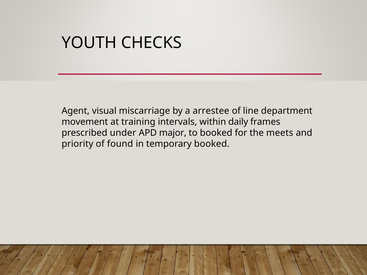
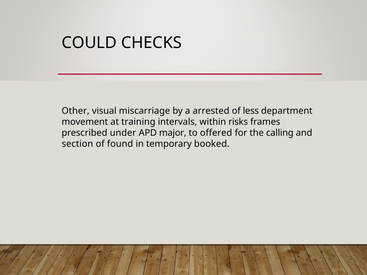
YOUTH: YOUTH -> COULD
Agent: Agent -> Other
arrestee: arrestee -> arrested
line: line -> less
daily: daily -> risks
to booked: booked -> offered
meets: meets -> calling
priority: priority -> section
